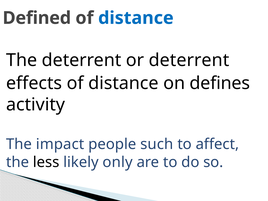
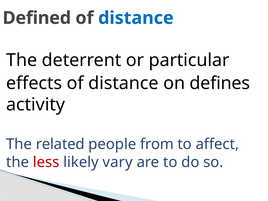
or deterrent: deterrent -> particular
impact: impact -> related
such: such -> from
less colour: black -> red
only: only -> vary
